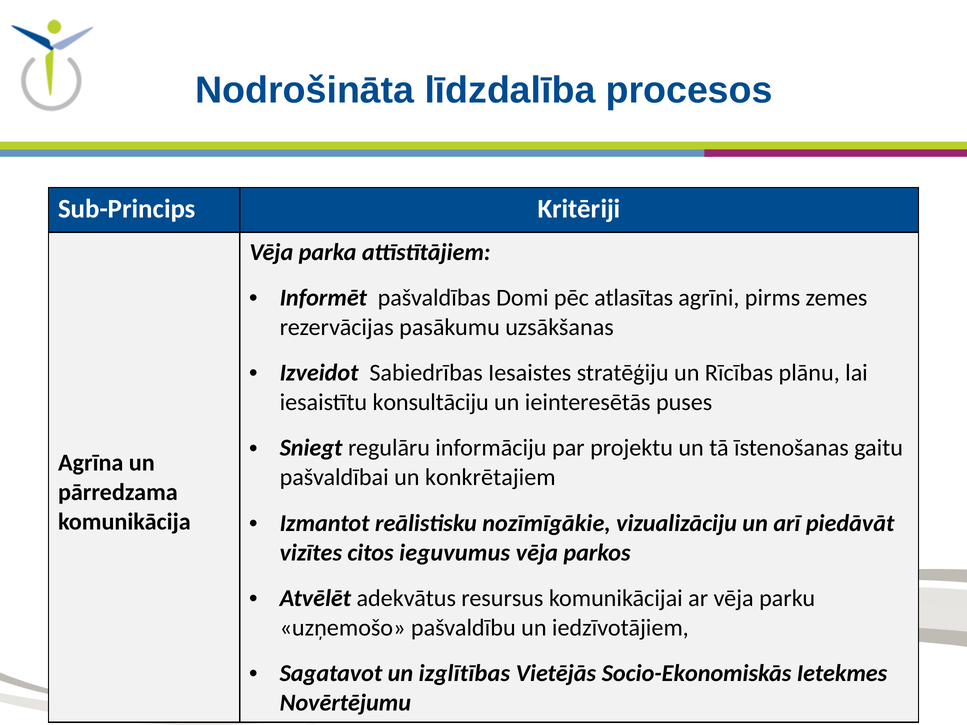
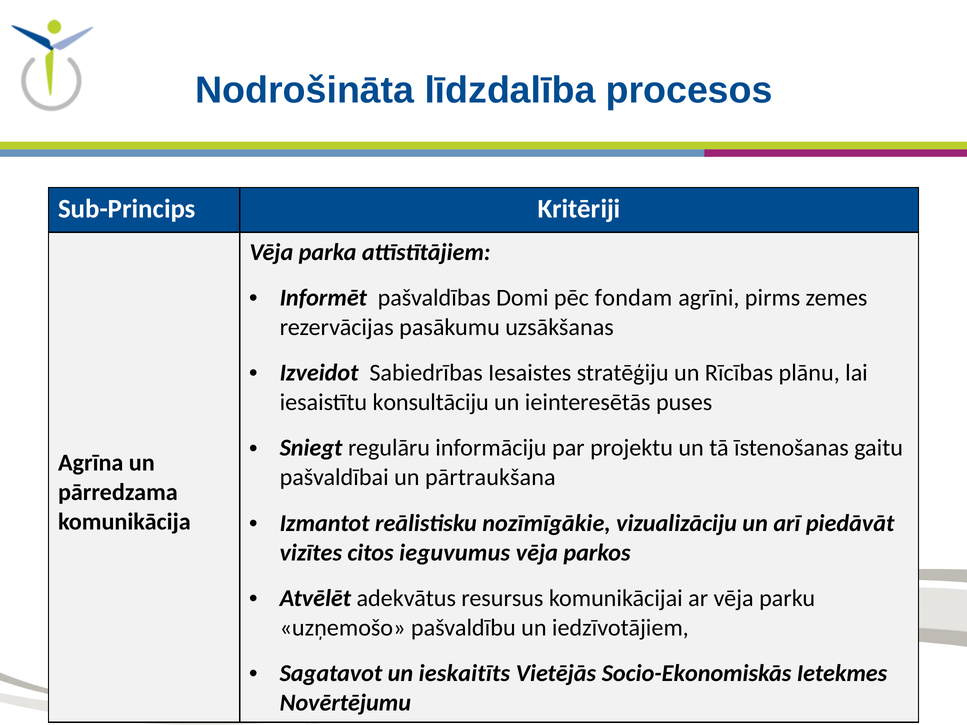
atlasītas: atlasītas -> fondam
konkrētajiem: konkrētajiem -> pārtraukšana
izglītības: izglītības -> ieskaitīts
